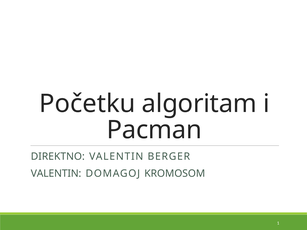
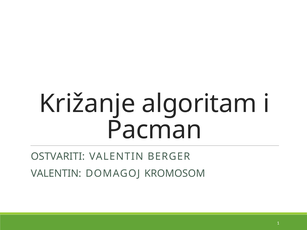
Početku: Početku -> Križanje
DIREKTNO: DIREKTNO -> OSTVARITI
